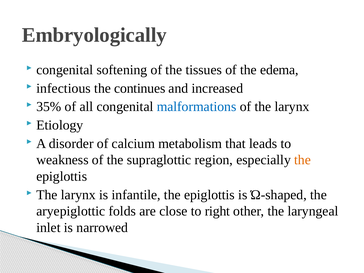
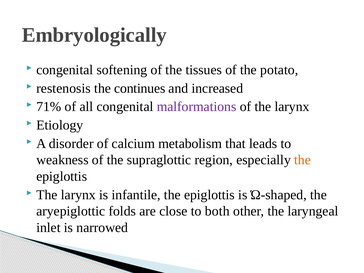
edema: edema -> potato
infectious: infectious -> restenosis
35%: 35% -> 71%
malformations colour: blue -> purple
right: right -> both
